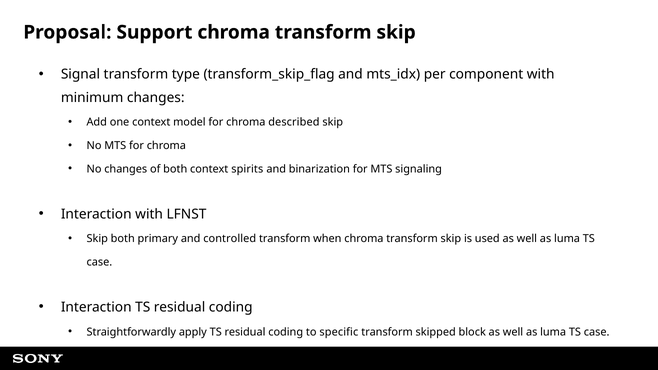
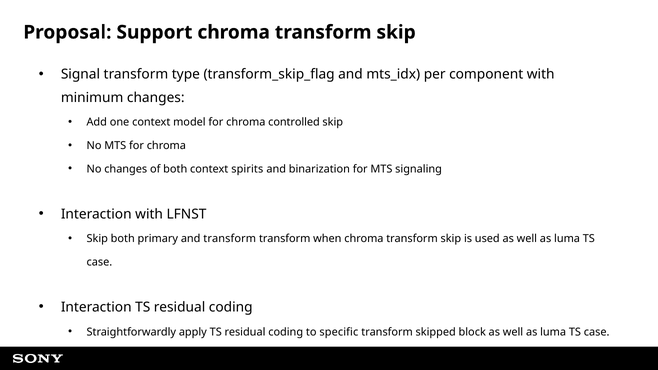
described: described -> controlled
and controlled: controlled -> transform
